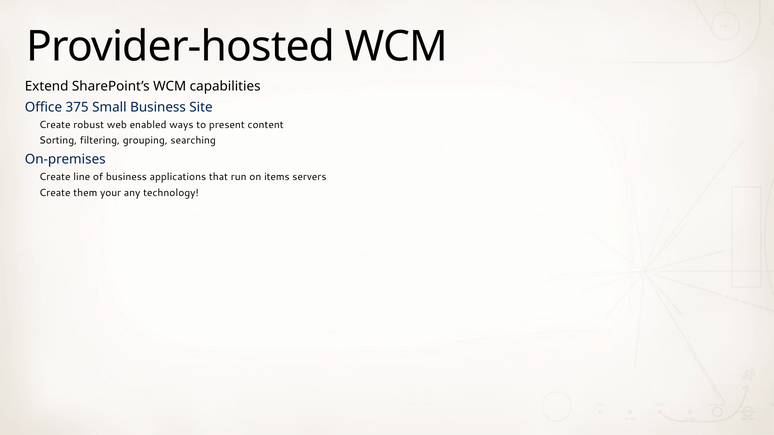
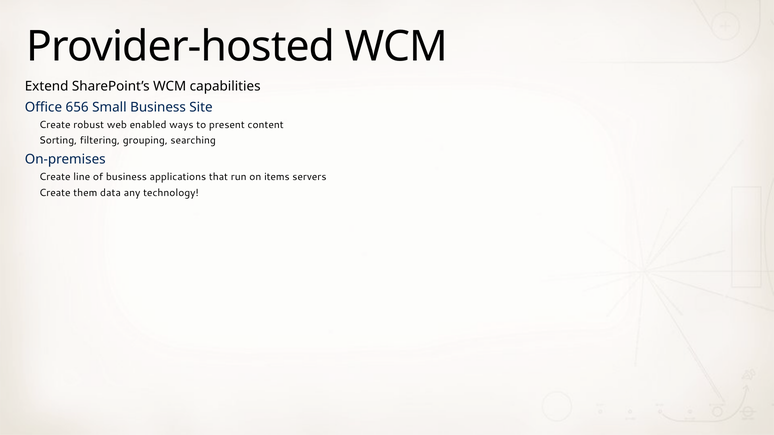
375: 375 -> 656
your: your -> data
